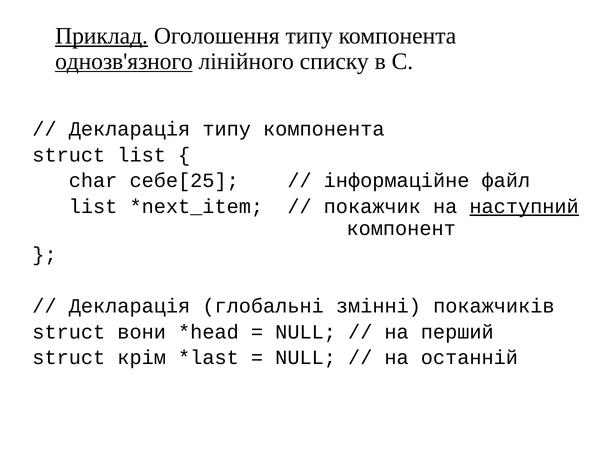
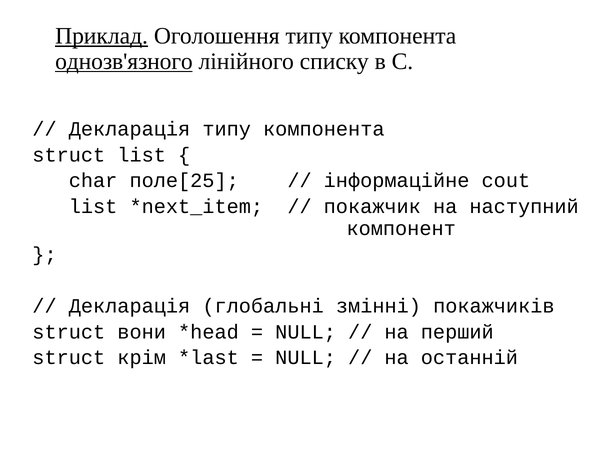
себе[25: себе[25 -> поле[25
файл: файл -> cout
наступний underline: present -> none
